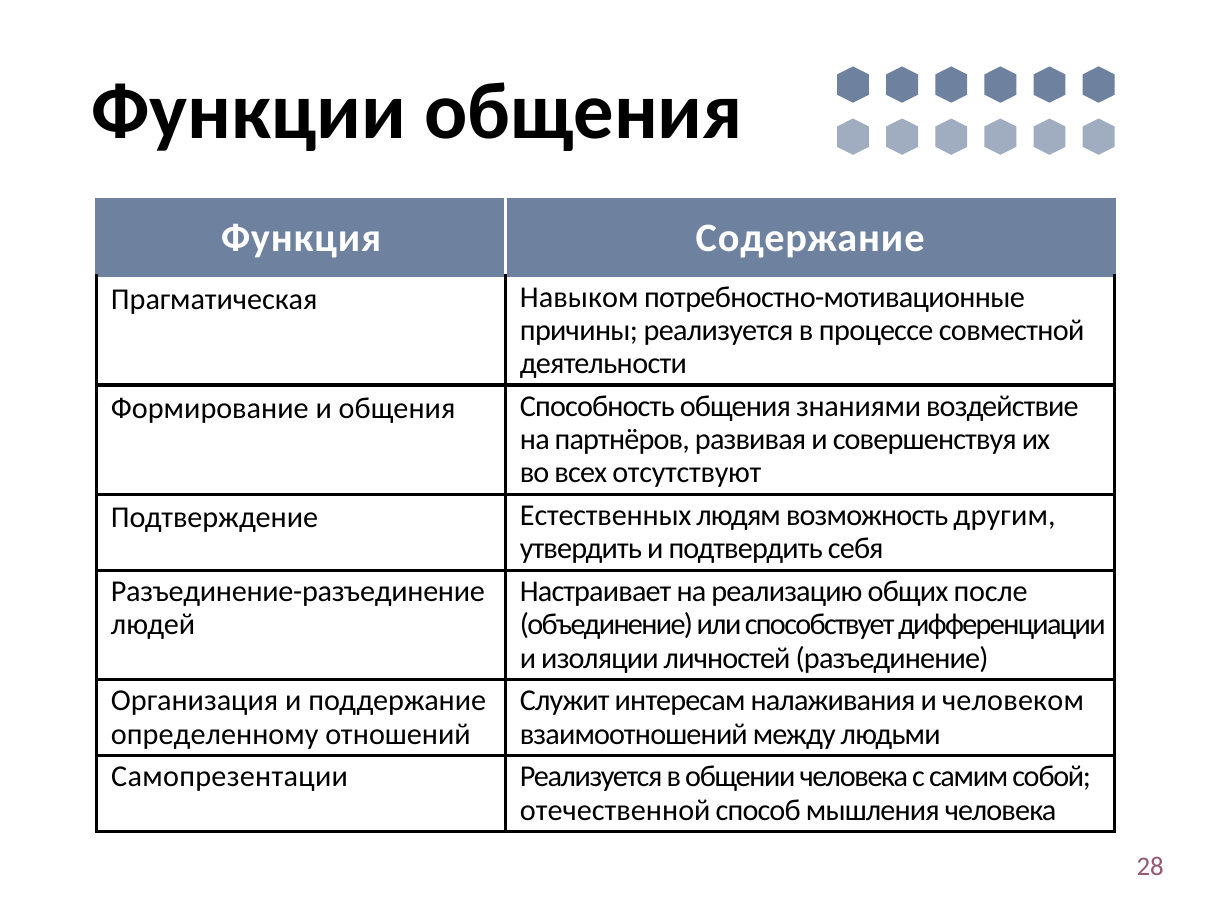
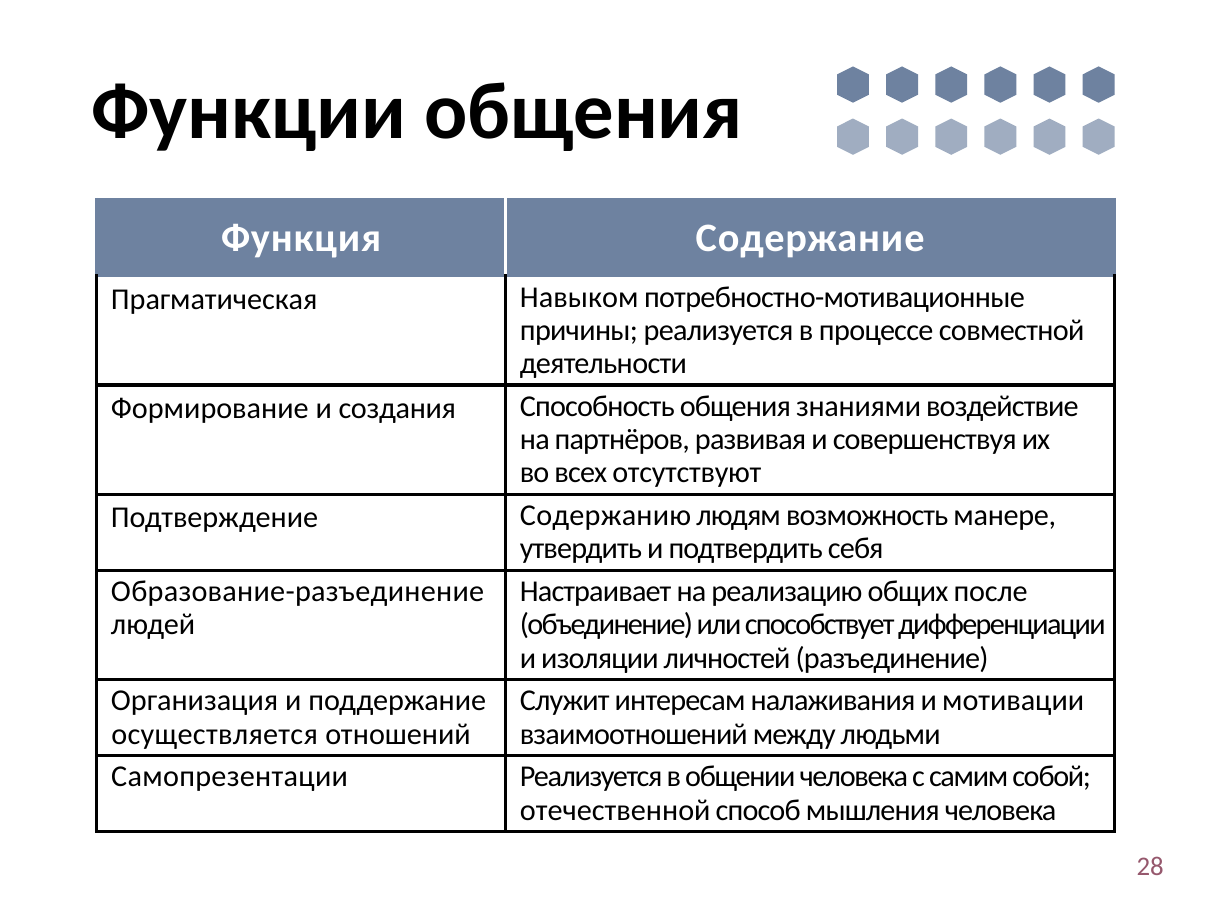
и общения: общения -> создания
Естественных: Естественных -> Содержанию
другим: другим -> манере
Разъединение-разъединение: Разъединение-разъединение -> Образование-разъединение
человеком: человеком -> мотивации
определенному: определенному -> осуществляется
